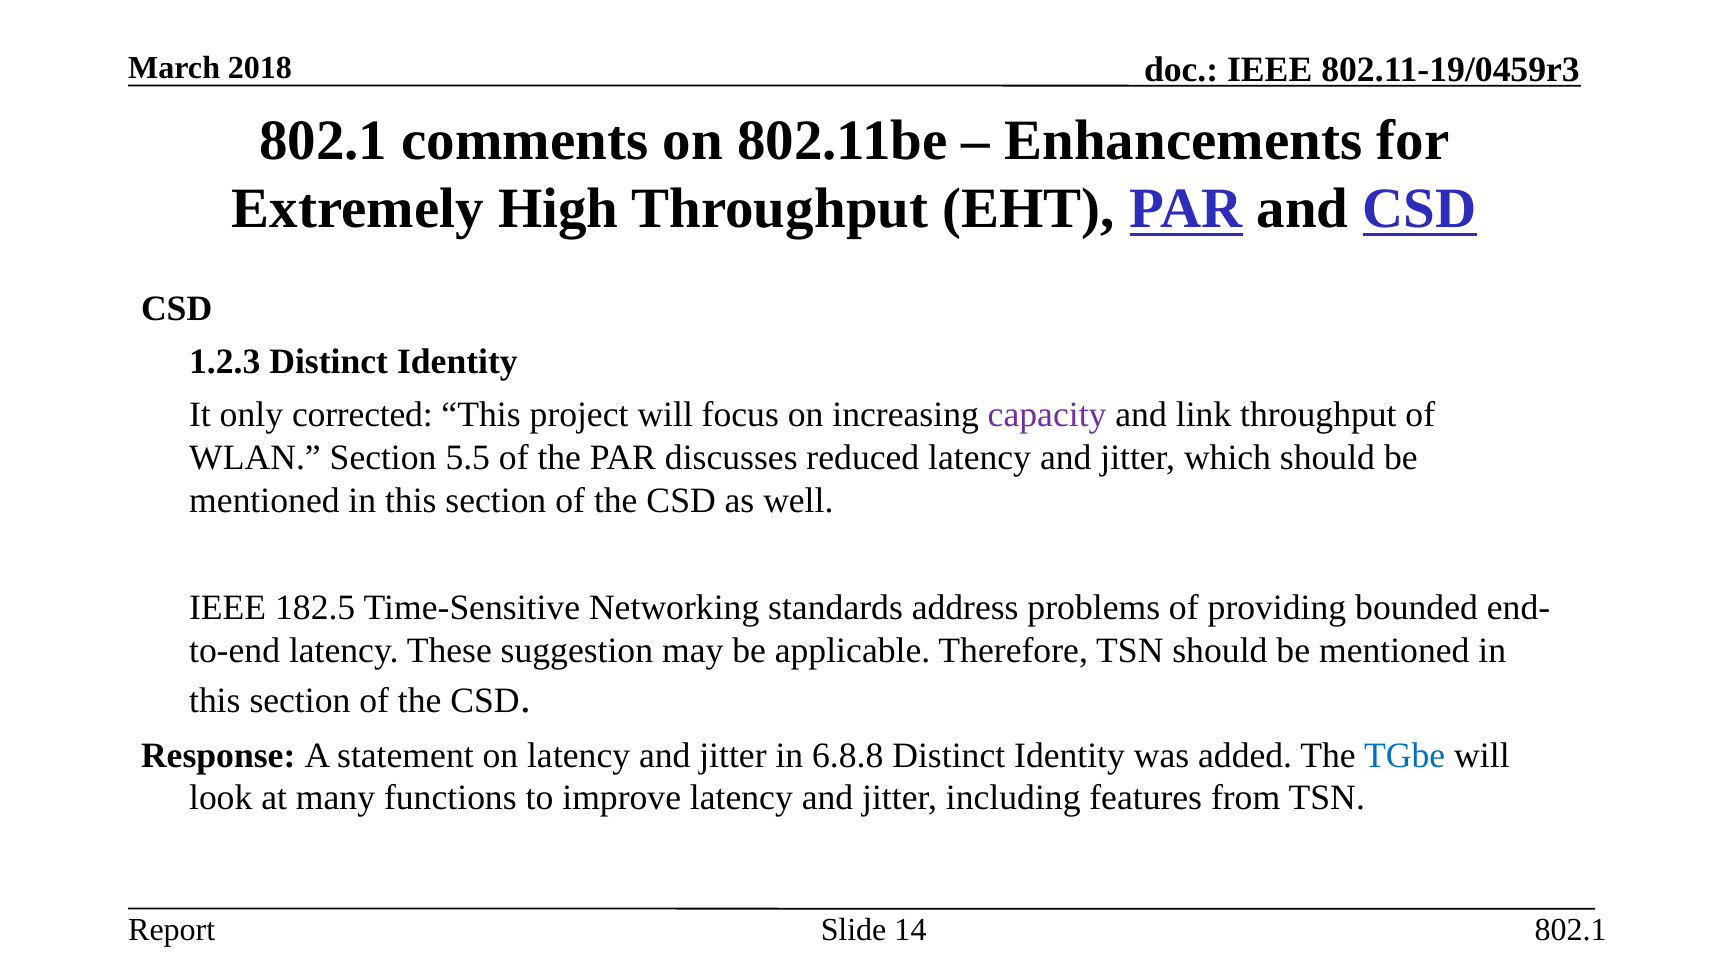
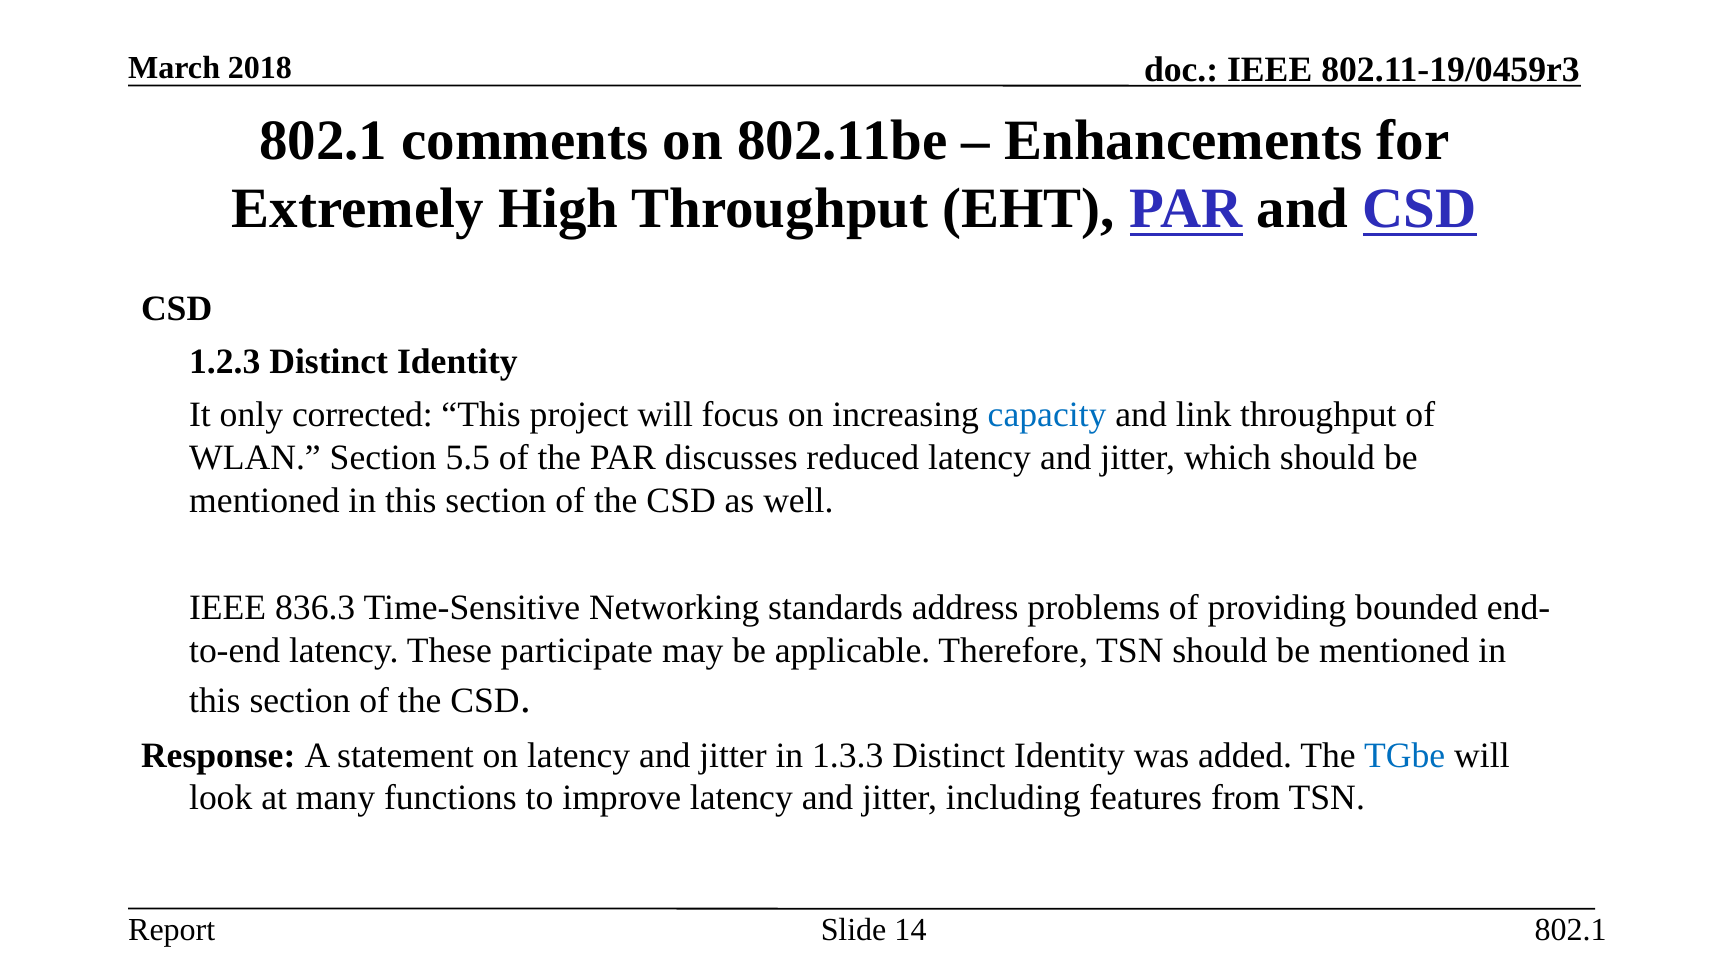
capacity colour: purple -> blue
182.5: 182.5 -> 836.3
suggestion: suggestion -> participate
6.8.8: 6.8.8 -> 1.3.3
